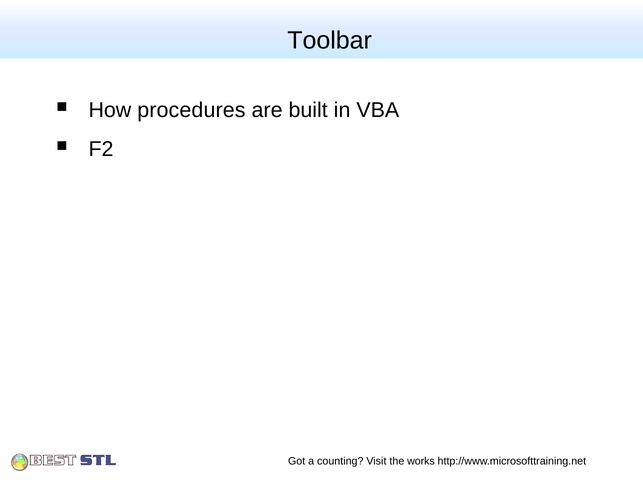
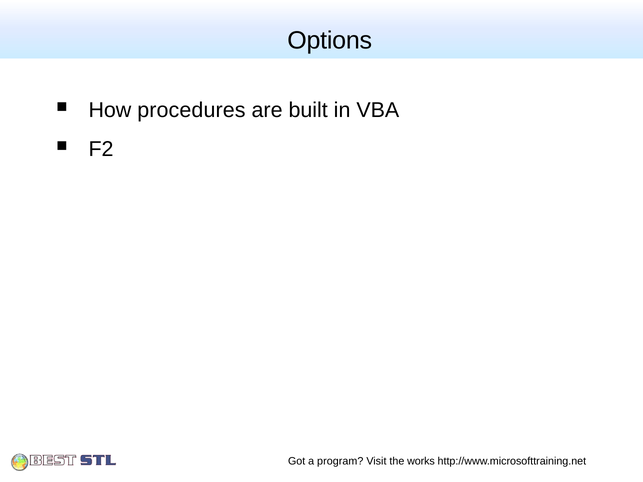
Toolbar: Toolbar -> Options
counting: counting -> program
